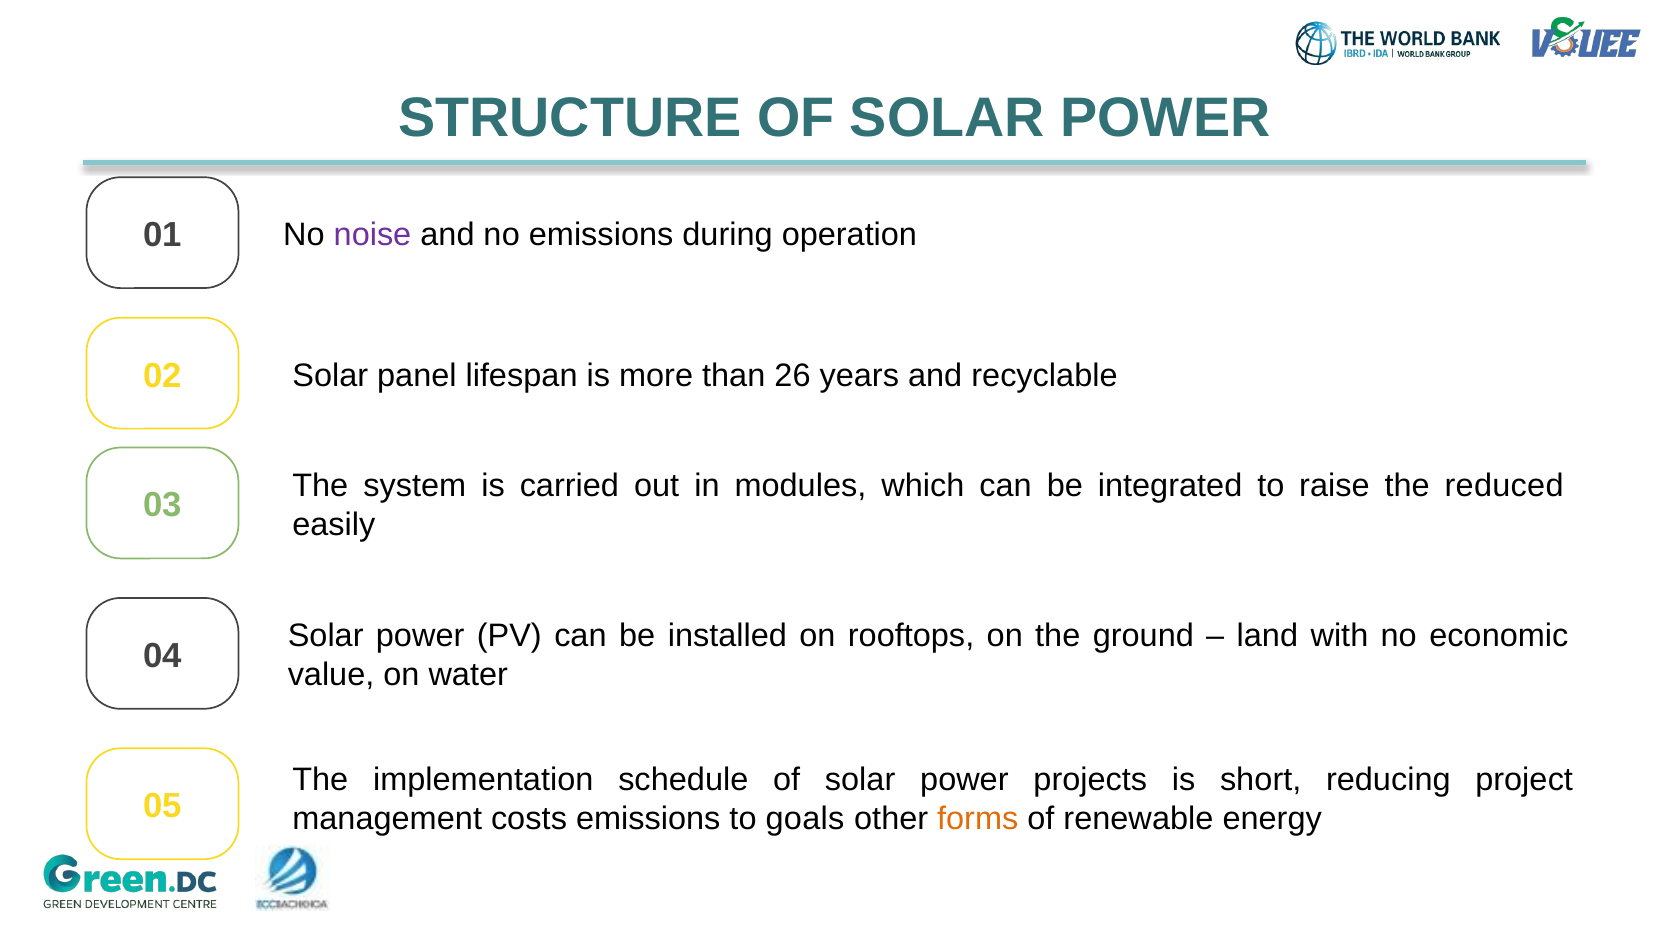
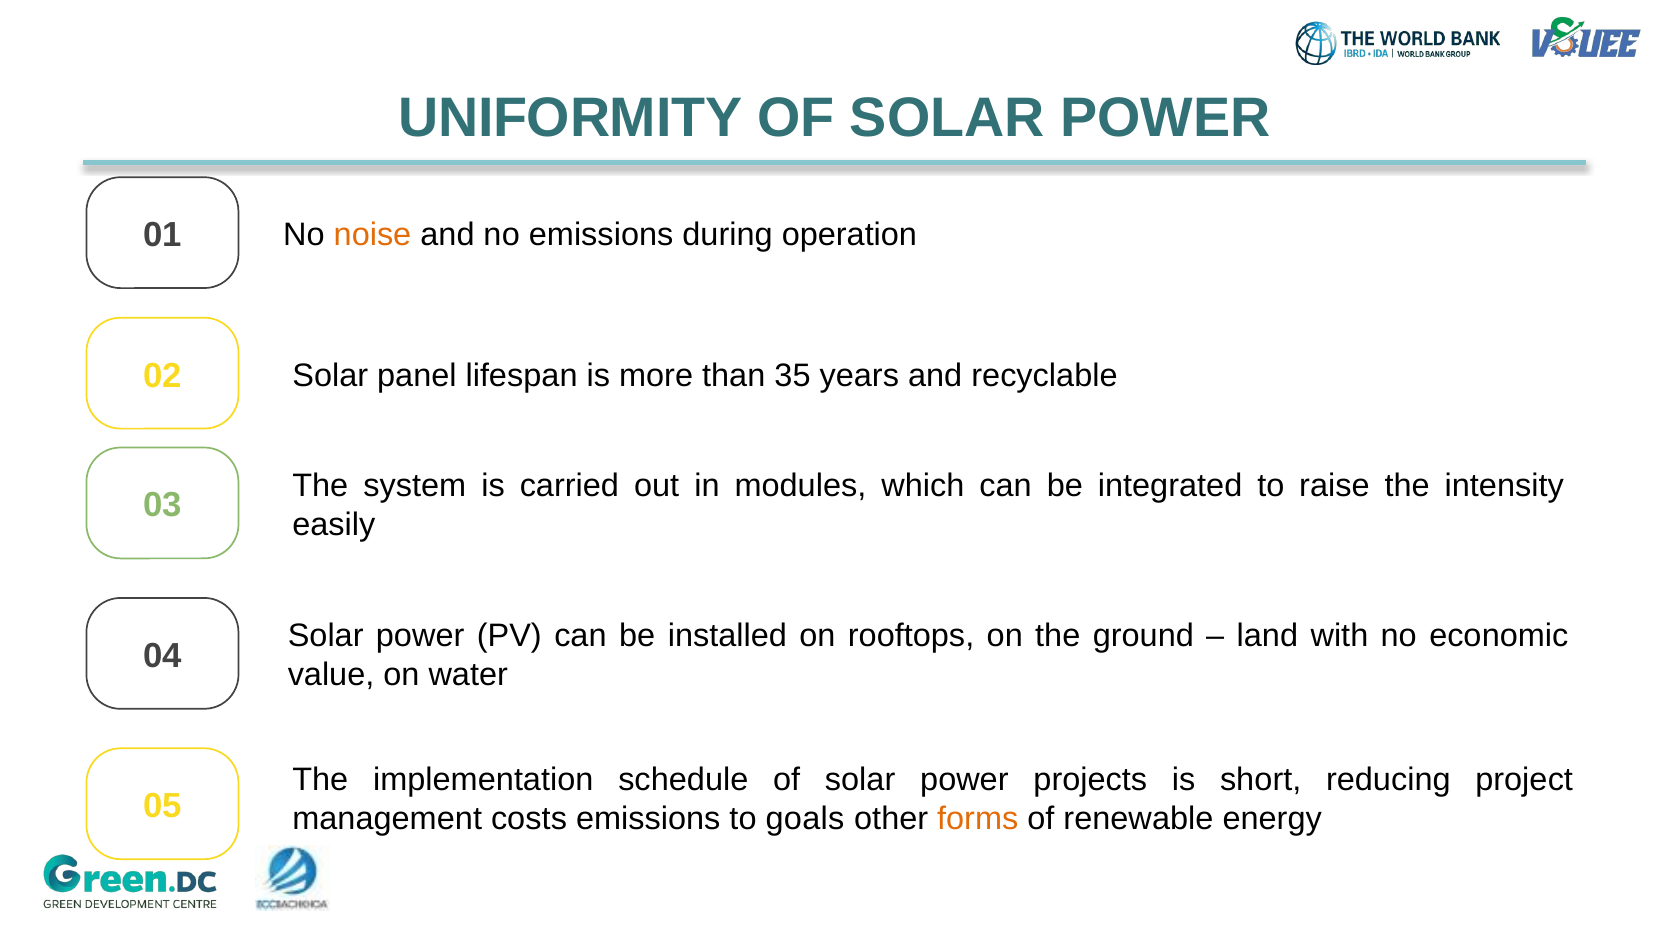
STRUCTURE: STRUCTURE -> UNIFORMITY
noise colour: purple -> orange
26: 26 -> 35
reduced: reduced -> intensity
